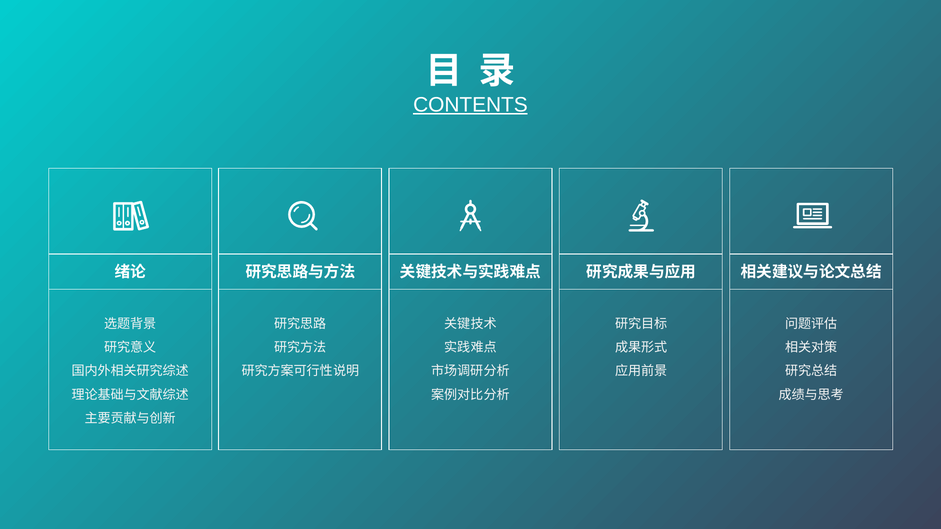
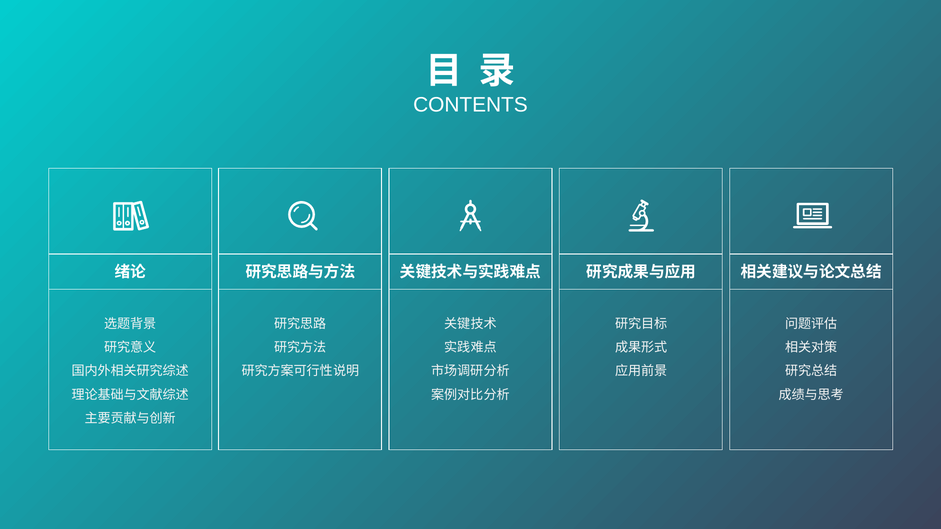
CONTENTS underline: present -> none
